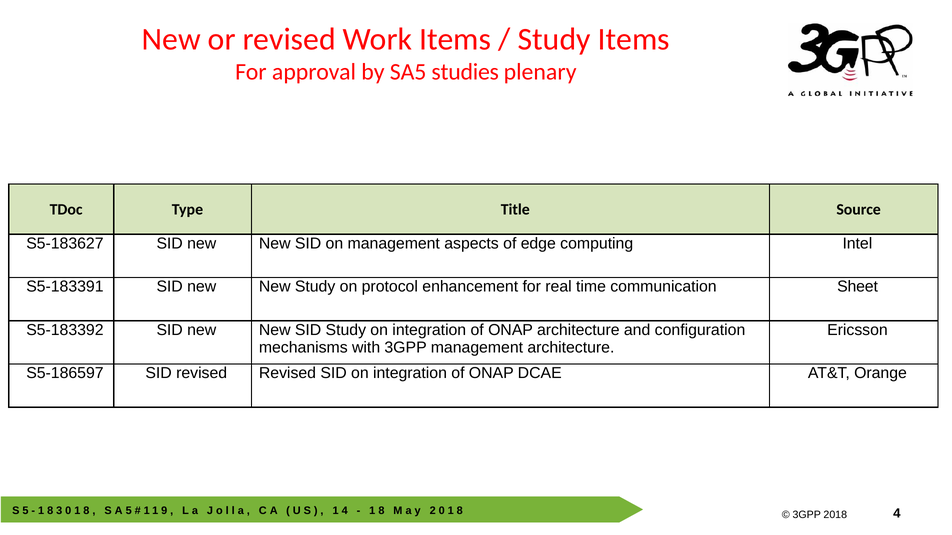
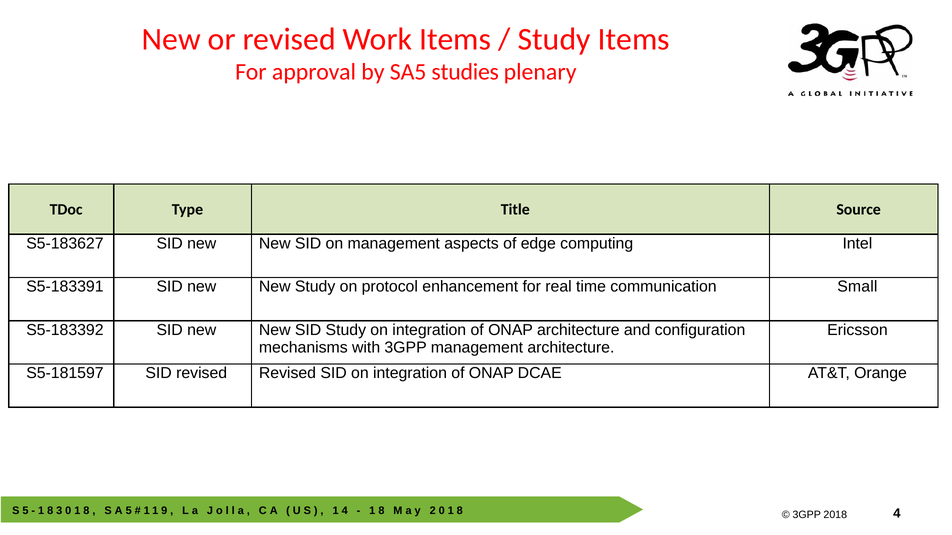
Sheet: Sheet -> Small
S5-186597: S5-186597 -> S5-181597
